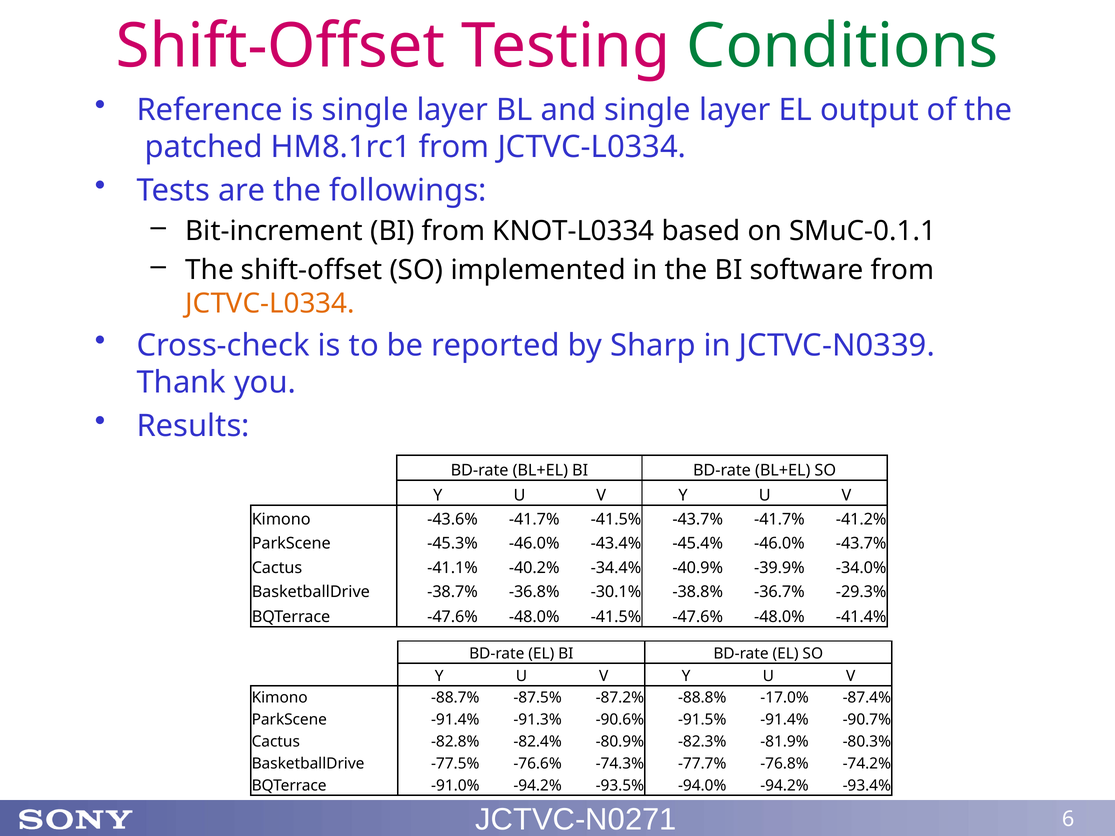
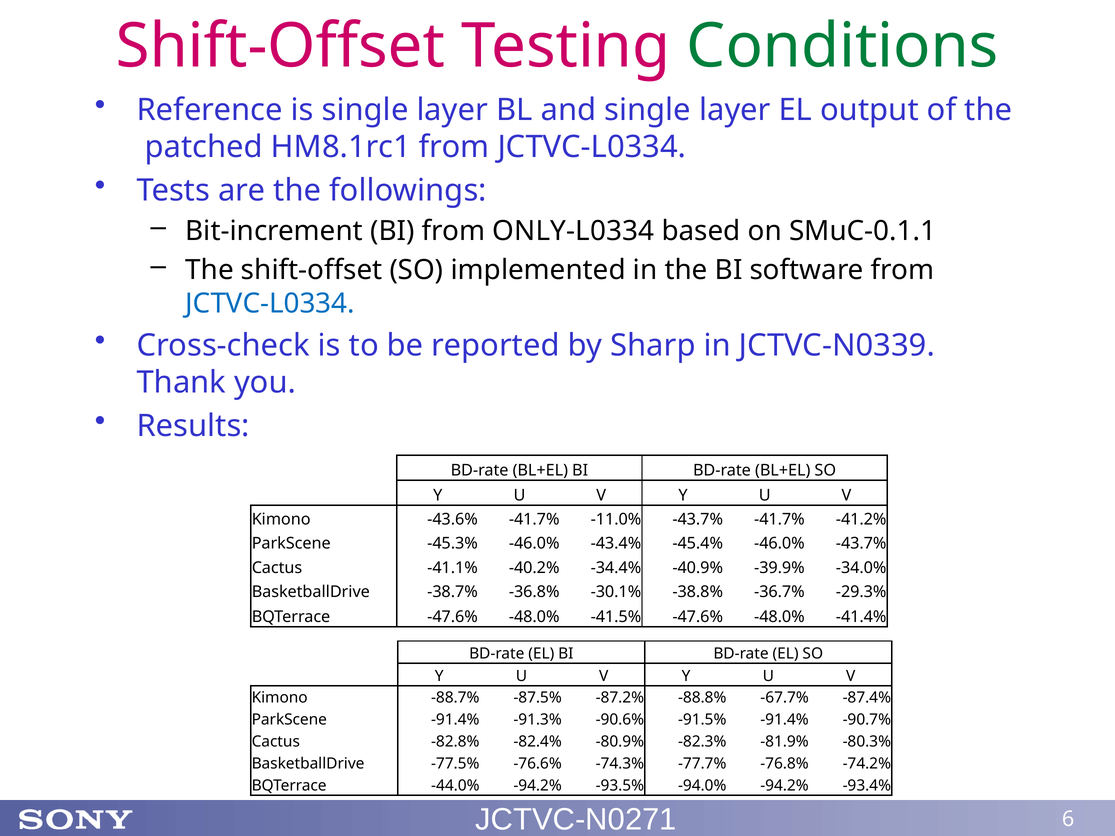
KNOT-L0334: KNOT-L0334 -> ONLY-L0334
JCTVC-L0334 at (270, 304) colour: orange -> blue
-41.7% -41.5%: -41.5% -> -11.0%
-17.0%: -17.0% -> -67.7%
-91.0%: -91.0% -> -44.0%
